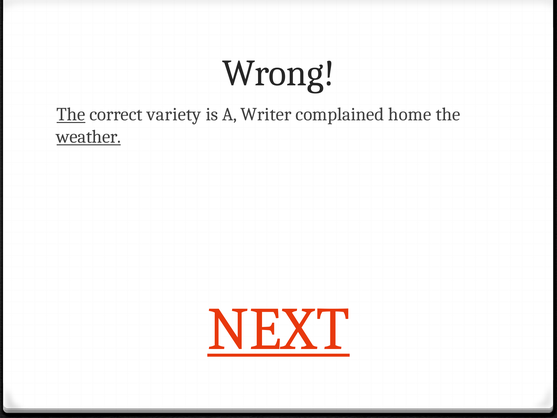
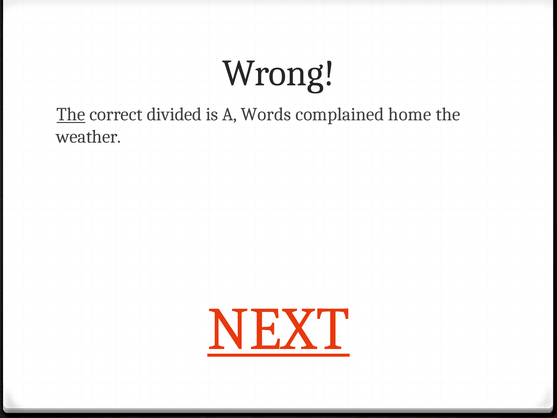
variety: variety -> divided
Writer: Writer -> Words
weather underline: present -> none
